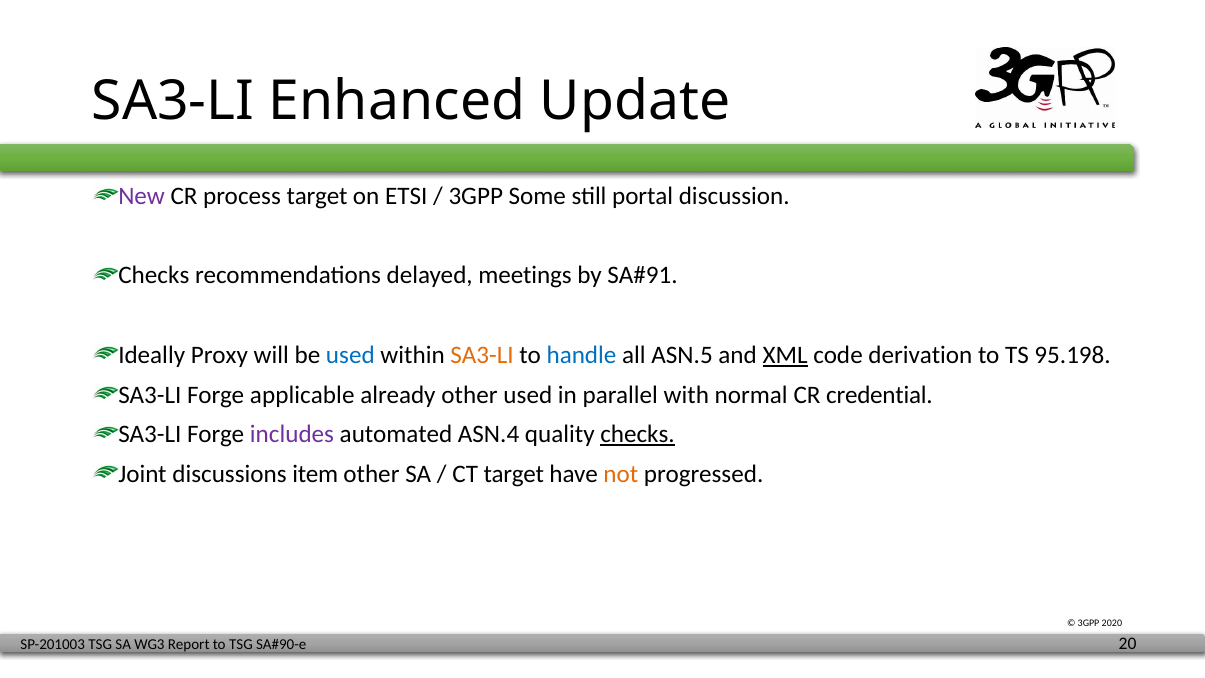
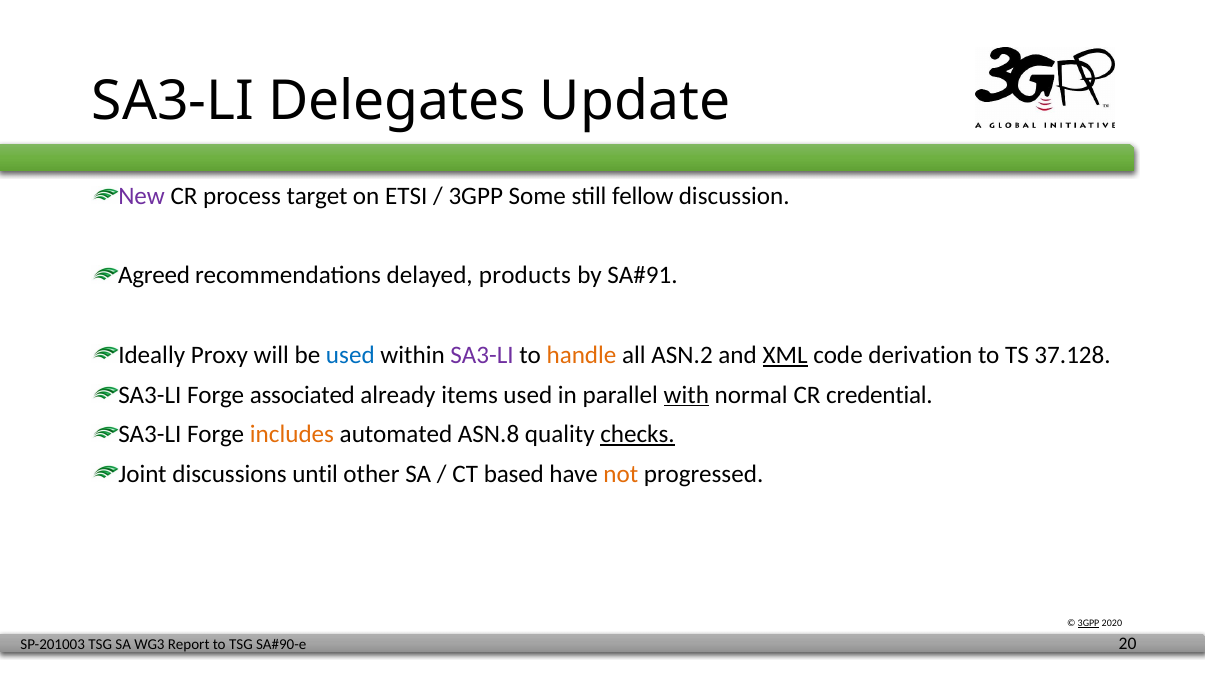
Enhanced: Enhanced -> Delegates
portal: portal -> fellow
Checks at (154, 276): Checks -> Agreed
meetings: meetings -> products
SA3-LI at (482, 355) colour: orange -> purple
handle colour: blue -> orange
ASN.5: ASN.5 -> ASN.2
95.198: 95.198 -> 37.128
applicable: applicable -> associated
already other: other -> items
with underline: none -> present
includes colour: purple -> orange
ASN.4: ASN.4 -> ASN.8
item: item -> until
CT target: target -> based
3GPP at (1089, 623) underline: none -> present
